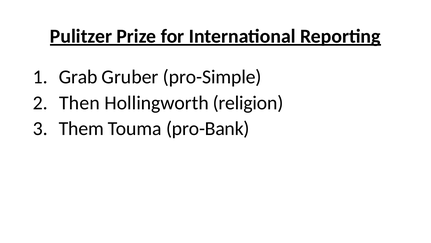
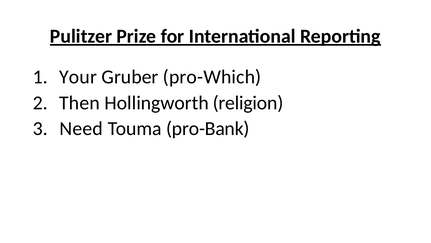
Grab: Grab -> Your
pro-Simple: pro-Simple -> pro-Which
Them: Them -> Need
